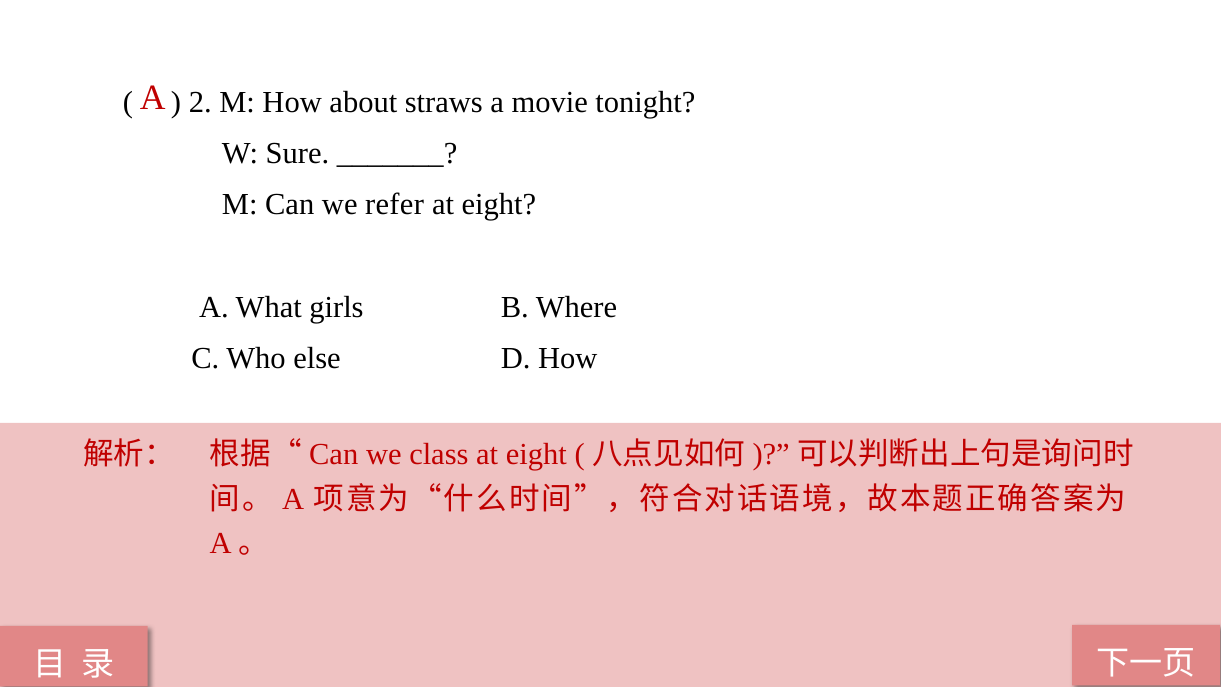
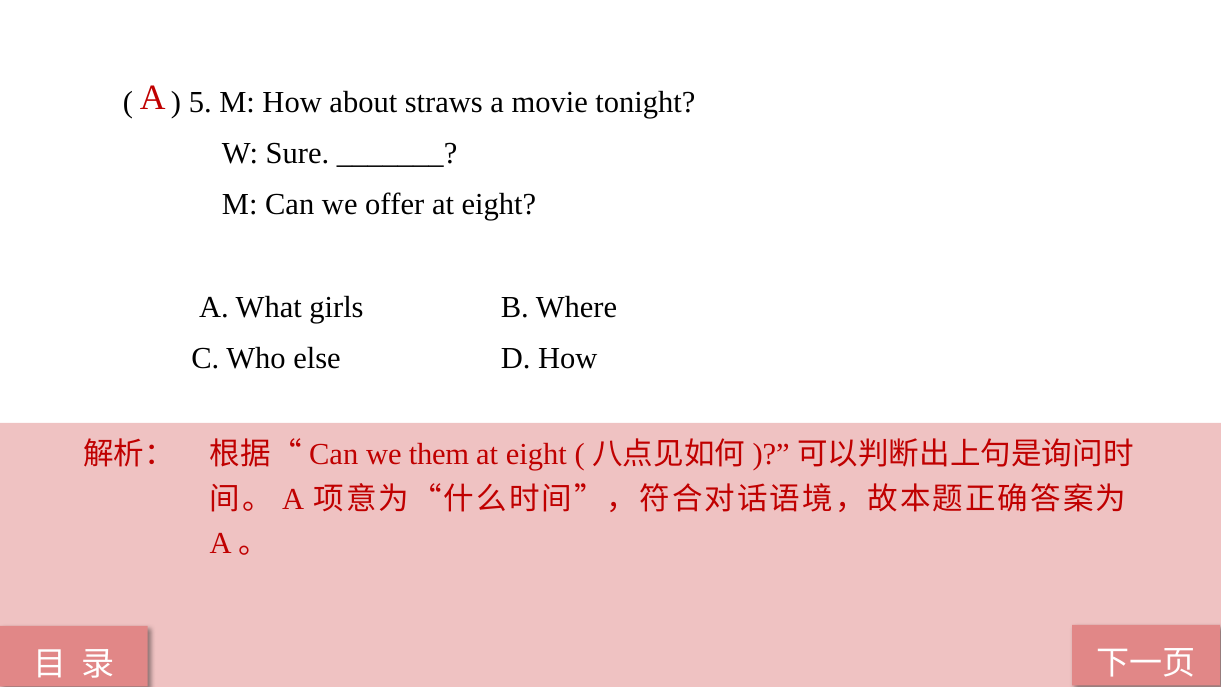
2: 2 -> 5
refer: refer -> offer
class: class -> them
